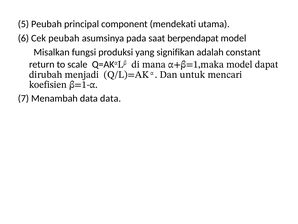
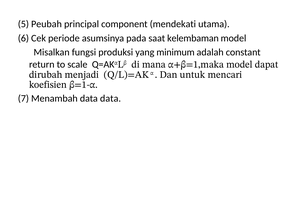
Cek peubah: peubah -> periode
berpendapat: berpendapat -> kelembaman
signifikan: signifikan -> minimum
